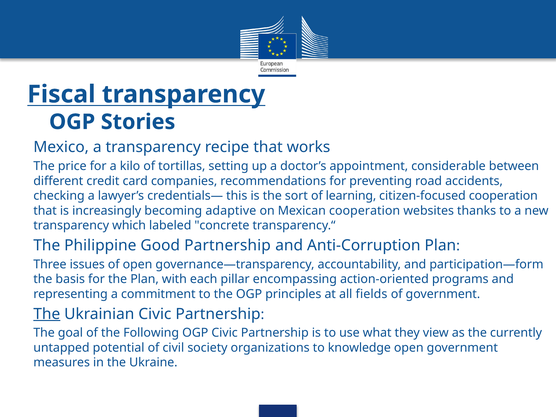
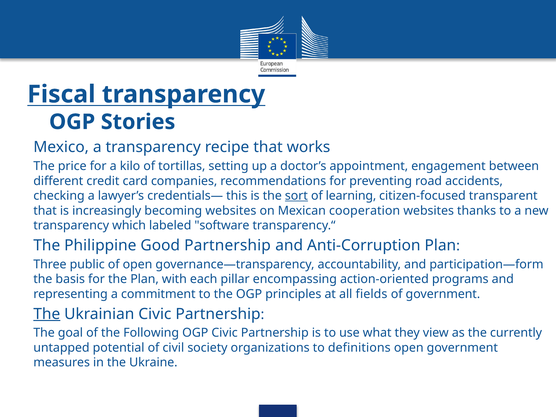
considerable: considerable -> engagement
sort underline: none -> present
citizen-focused cooperation: cooperation -> transparent
becoming adaptive: adaptive -> websites
concrete: concrete -> software
issues: issues -> public
knowledge: knowledge -> definitions
